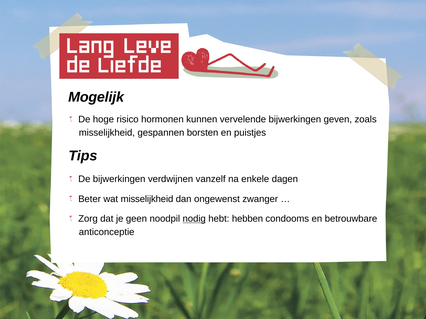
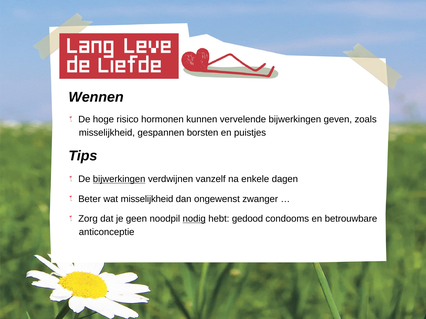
Mogelijk: Mogelijk -> Wennen
bijwerkingen at (119, 179) underline: none -> present
hebben: hebben -> gedood
